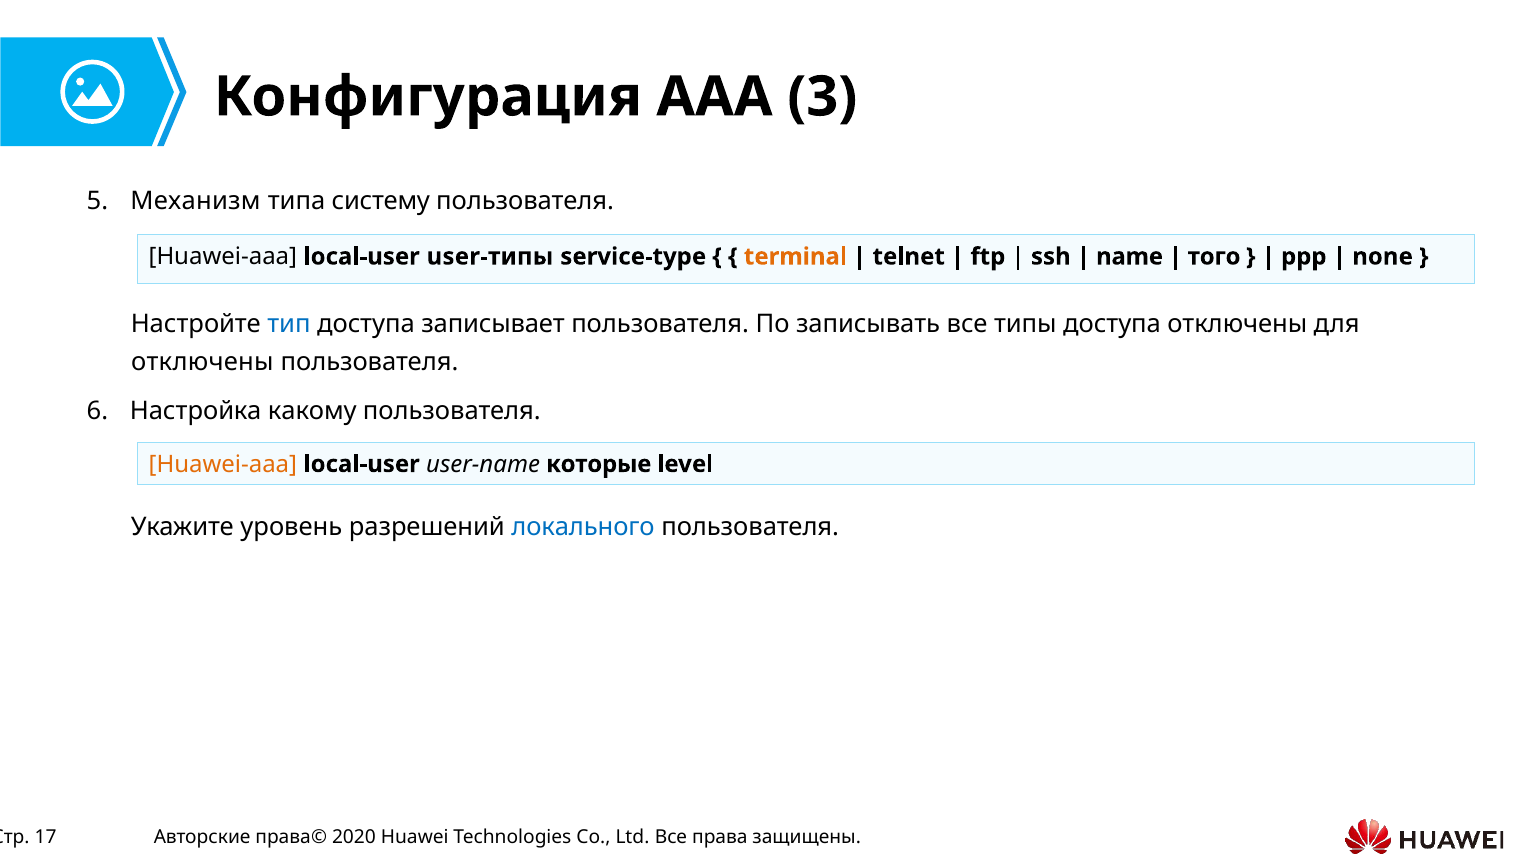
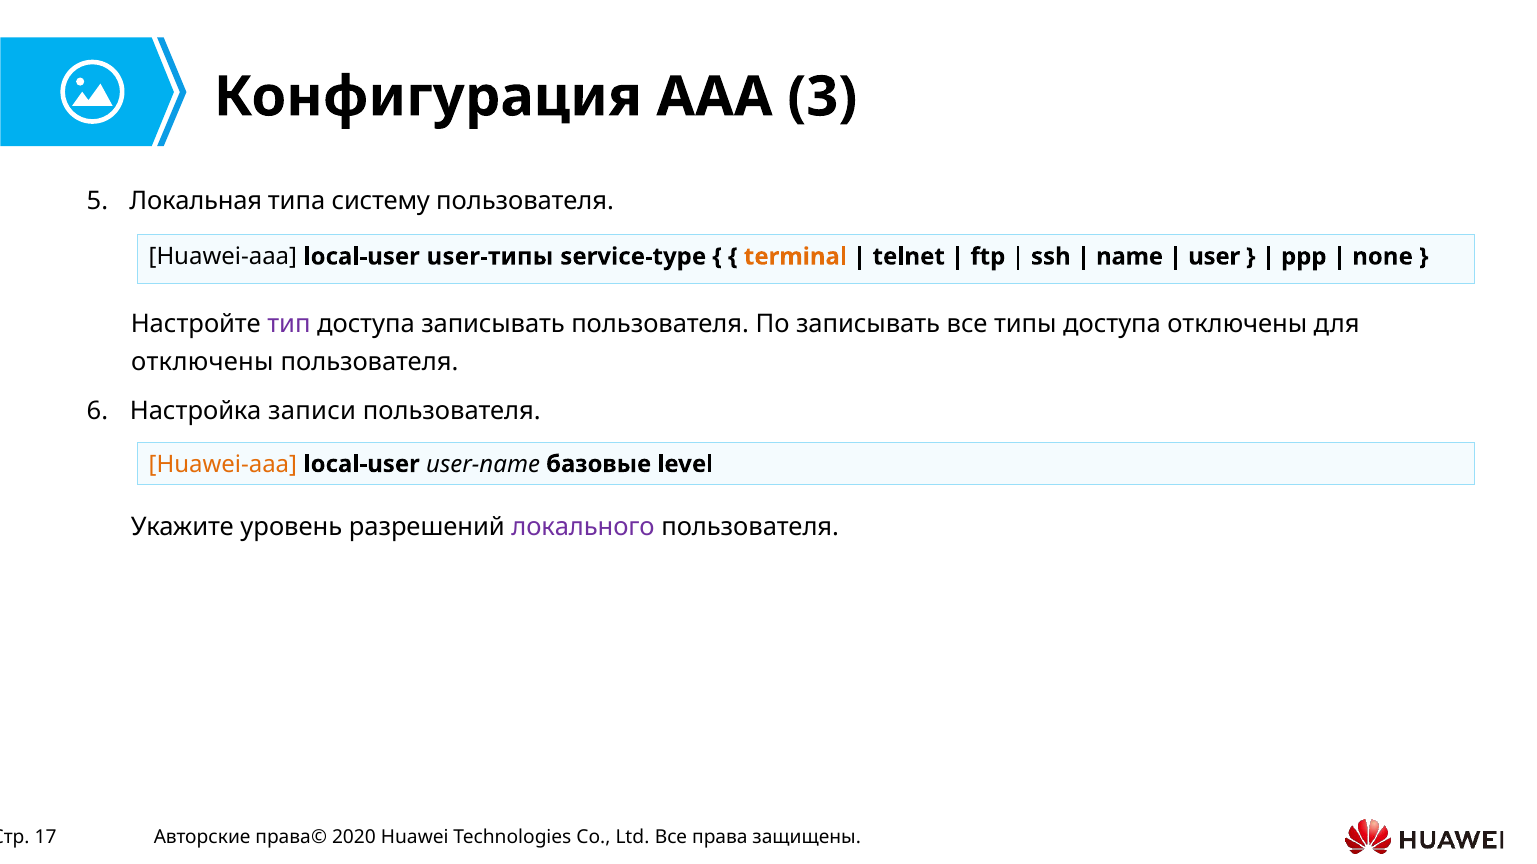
Механизм: Механизм -> Локальная
того: того -> user
тип colour: blue -> purple
доступа записывает: записывает -> записывать
какому: какому -> записи
которые: которые -> базовые
локального colour: blue -> purple
